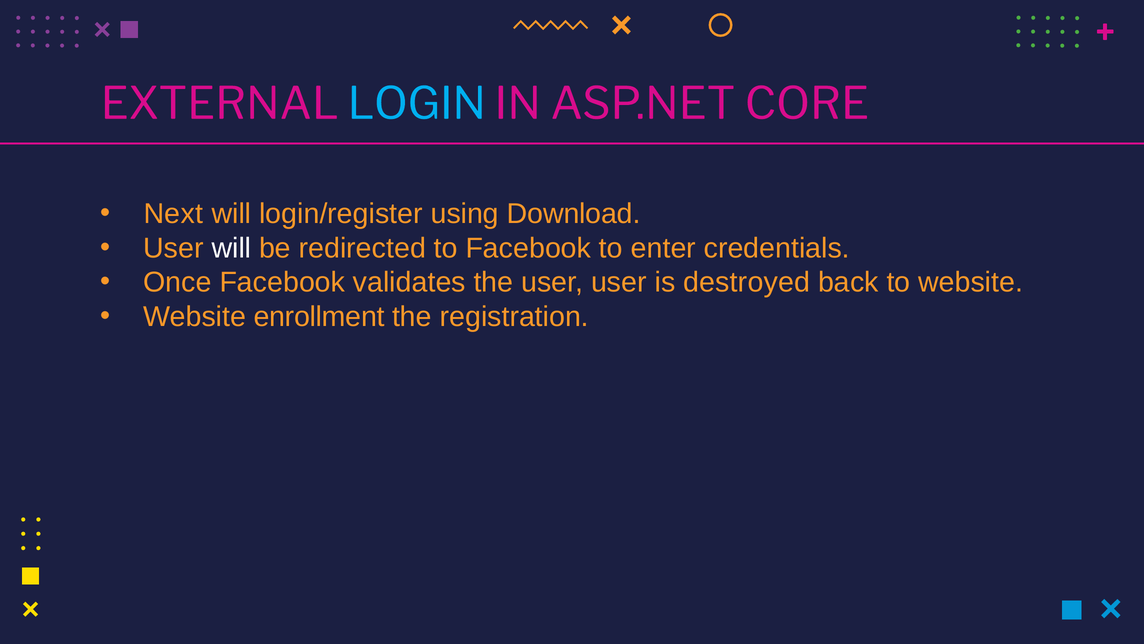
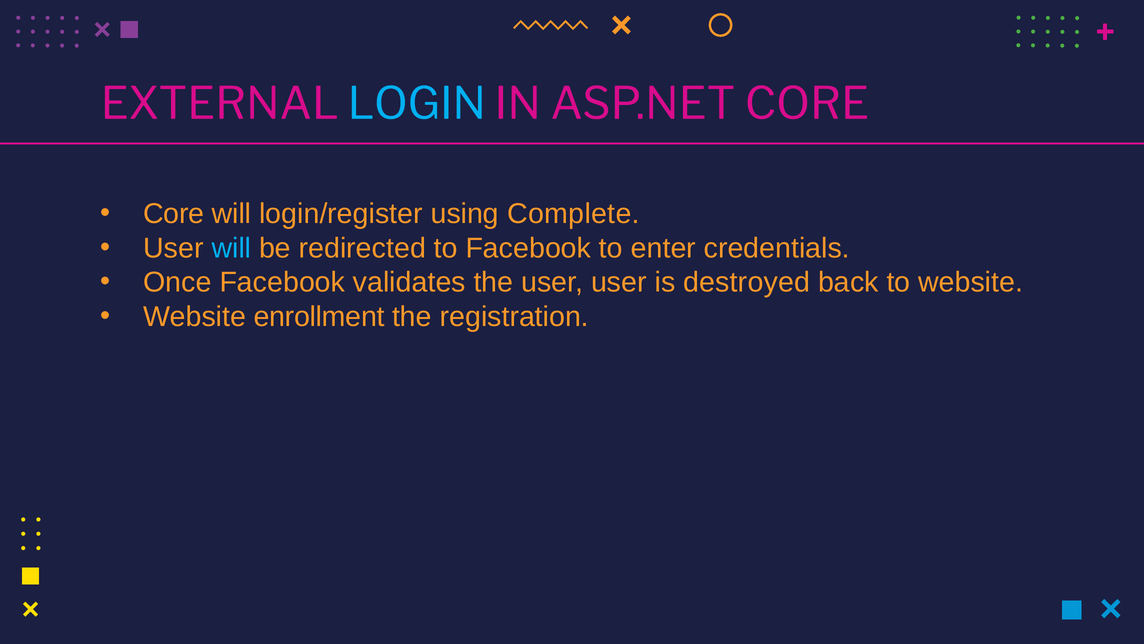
Next at (173, 214): Next -> Core
Download: Download -> Complete
will at (231, 248) colour: white -> light blue
